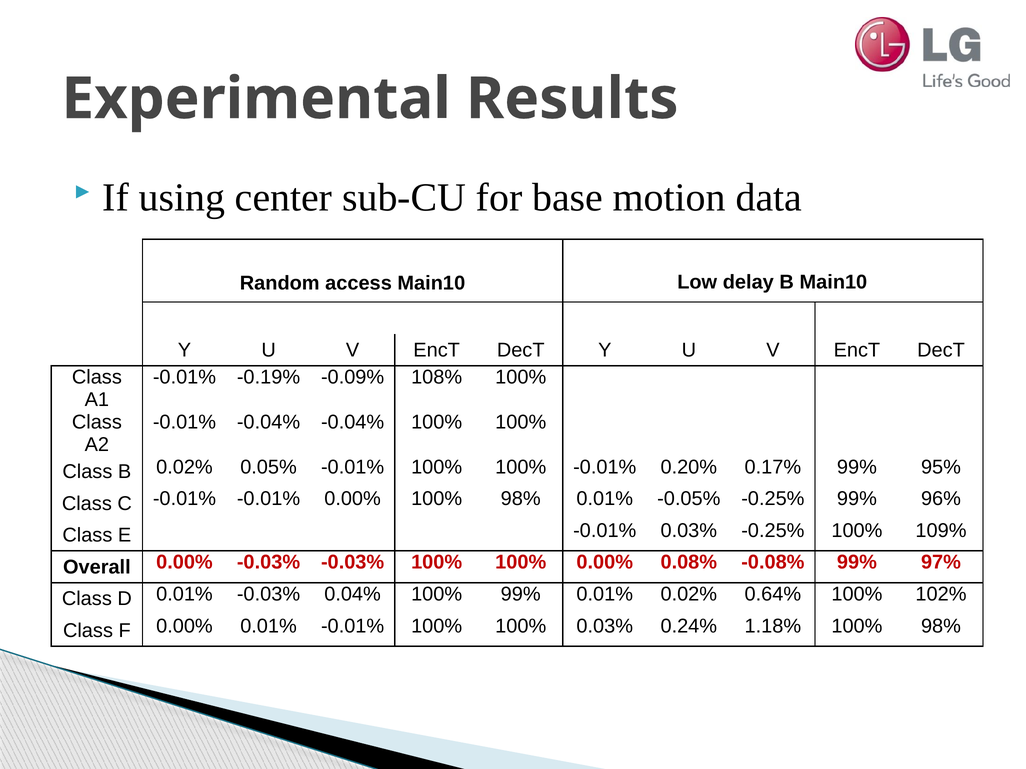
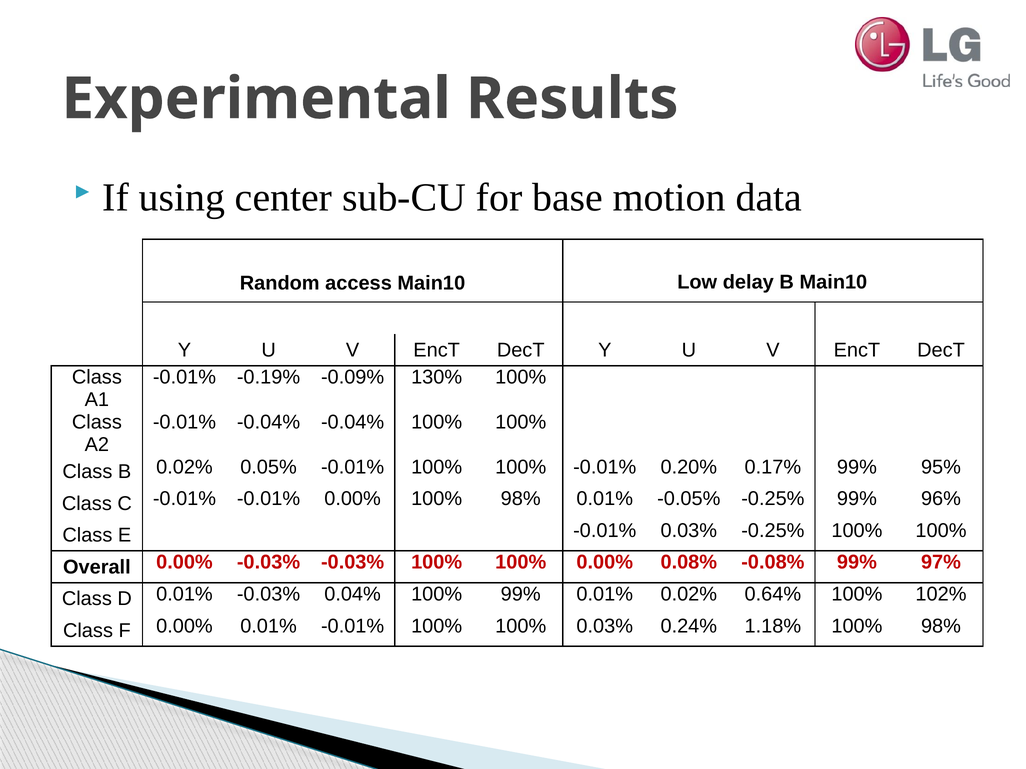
108%: 108% -> 130%
-0.25% 100% 109%: 109% -> 100%
